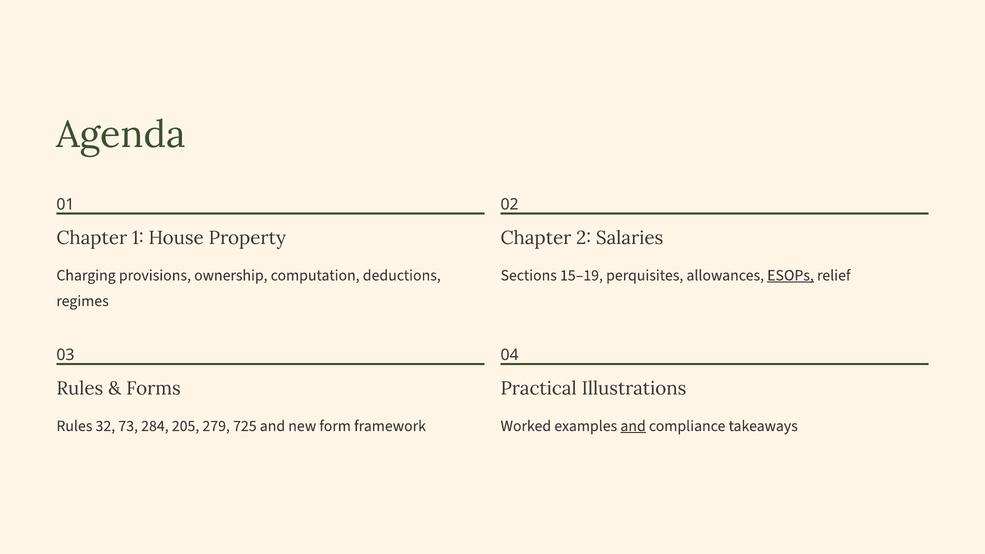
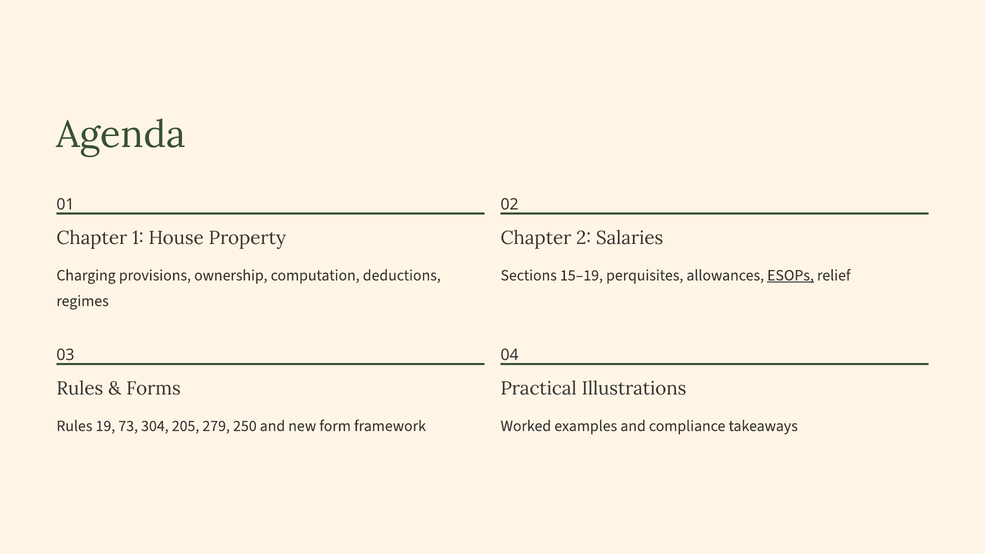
32: 32 -> 19
284: 284 -> 304
725: 725 -> 250
and at (633, 426) underline: present -> none
